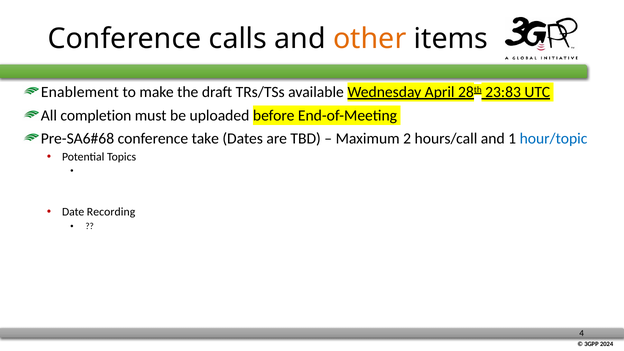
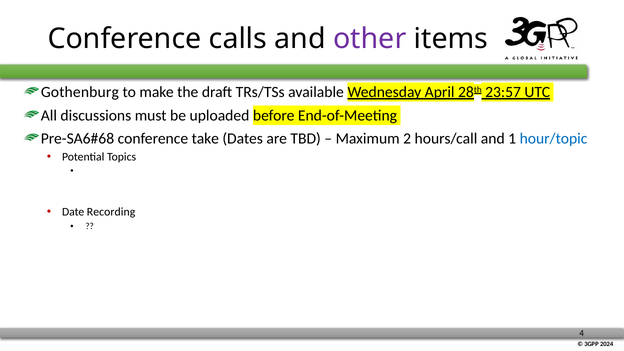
other colour: orange -> purple
Enablement: Enablement -> Gothenburg
23:83: 23:83 -> 23:57
completion: completion -> discussions
